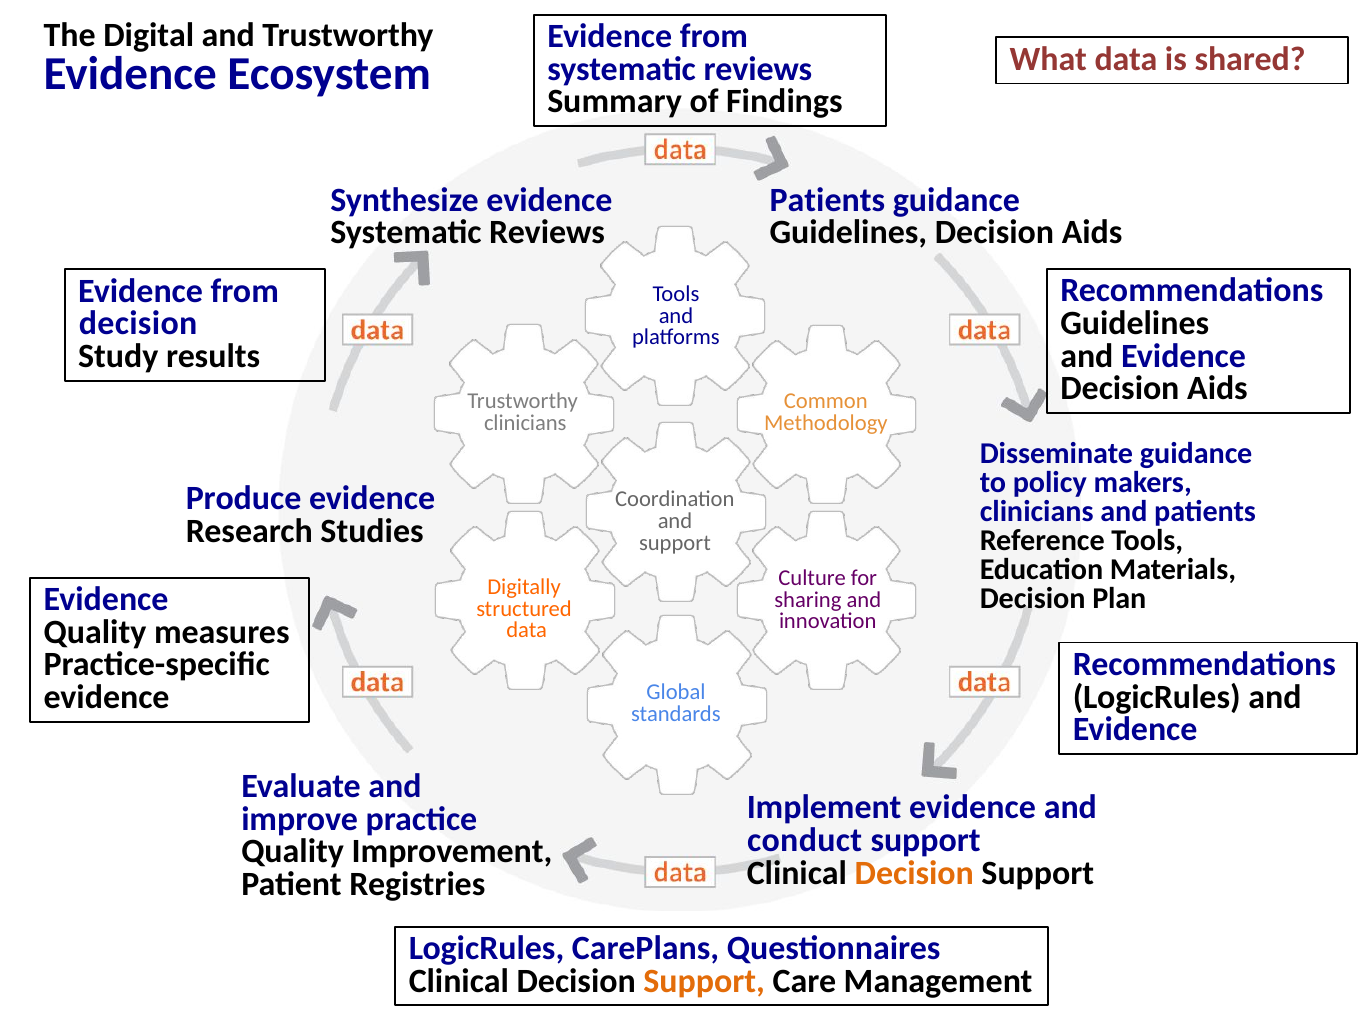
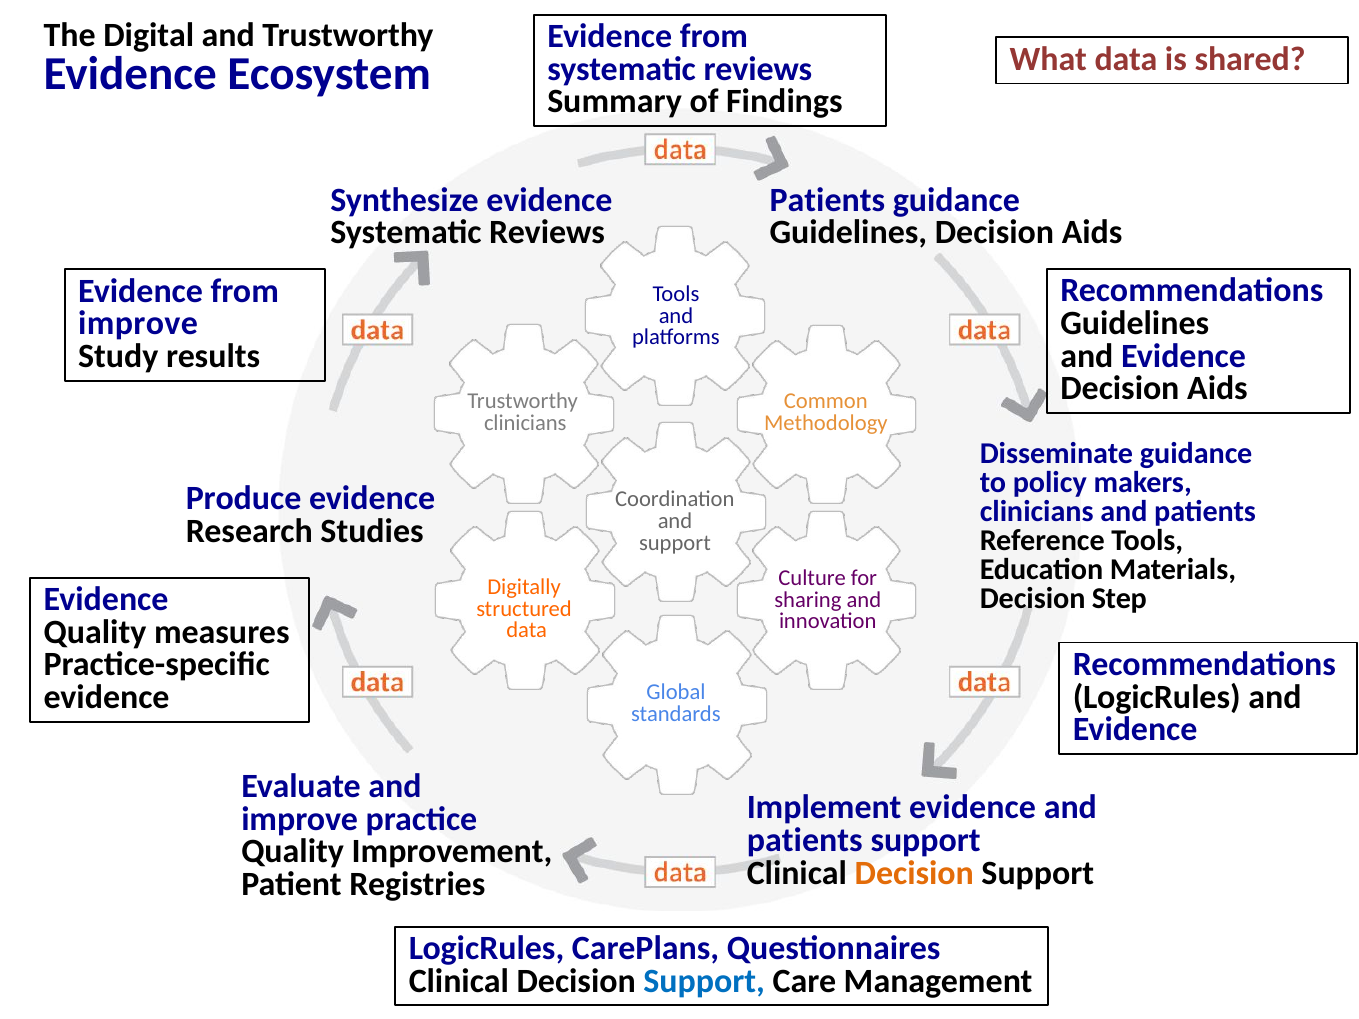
decision at (138, 324): decision -> improve
Plan: Plan -> Step
conduct at (805, 841): conduct -> patients
Support at (704, 981) colour: orange -> blue
